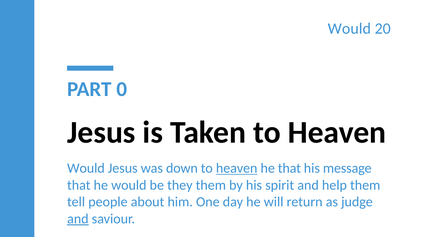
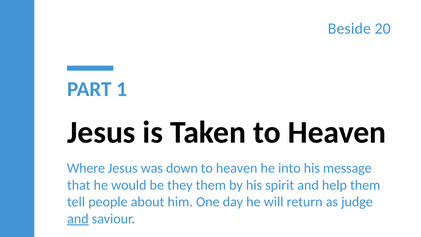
Would at (349, 29): Would -> Beside
0: 0 -> 1
Would at (86, 168): Would -> Where
heaven at (237, 168) underline: present -> none
he that: that -> into
